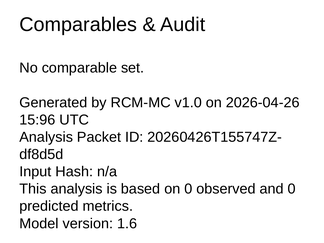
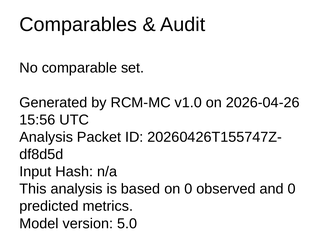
15:96: 15:96 -> 15:56
1.6: 1.6 -> 5.0
